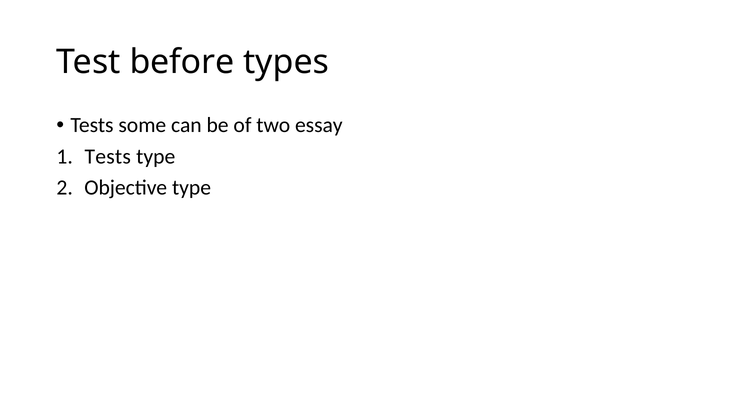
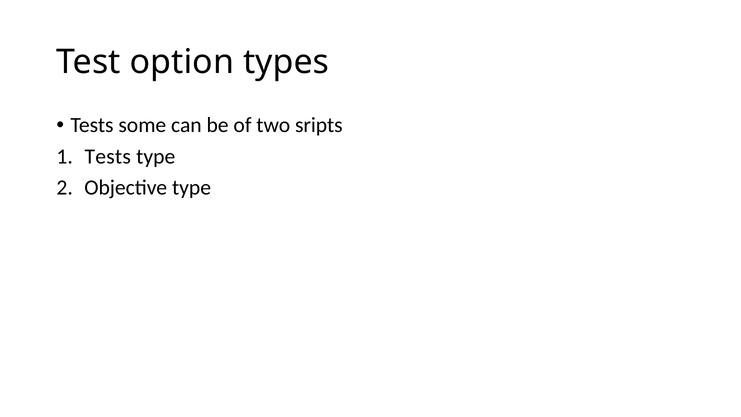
before: before -> option
essay: essay -> sripts
